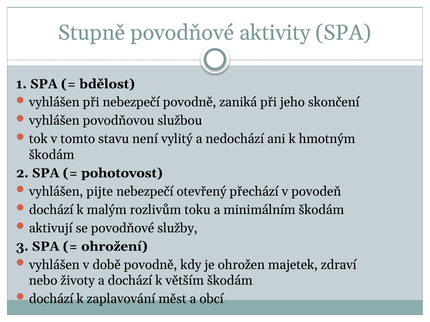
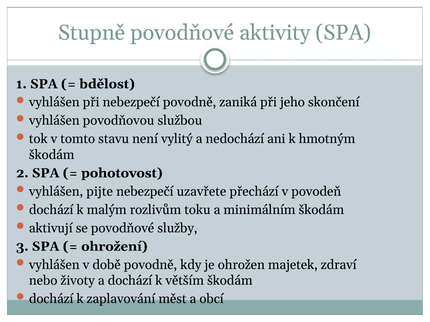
otevřený: otevřený -> uzavřete
